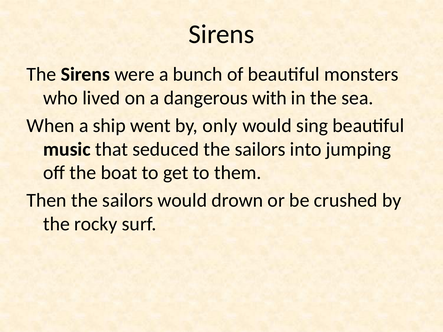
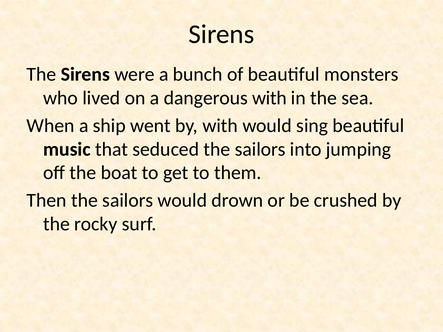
by only: only -> with
